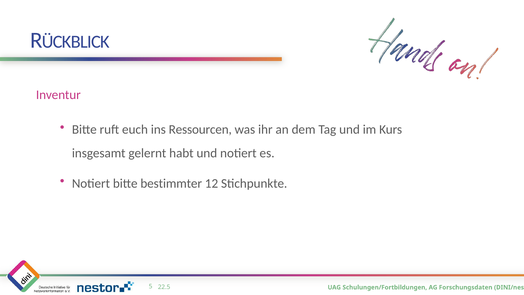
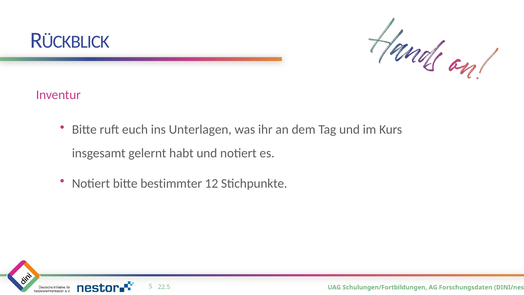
Ressourcen: Ressourcen -> Unterlagen
